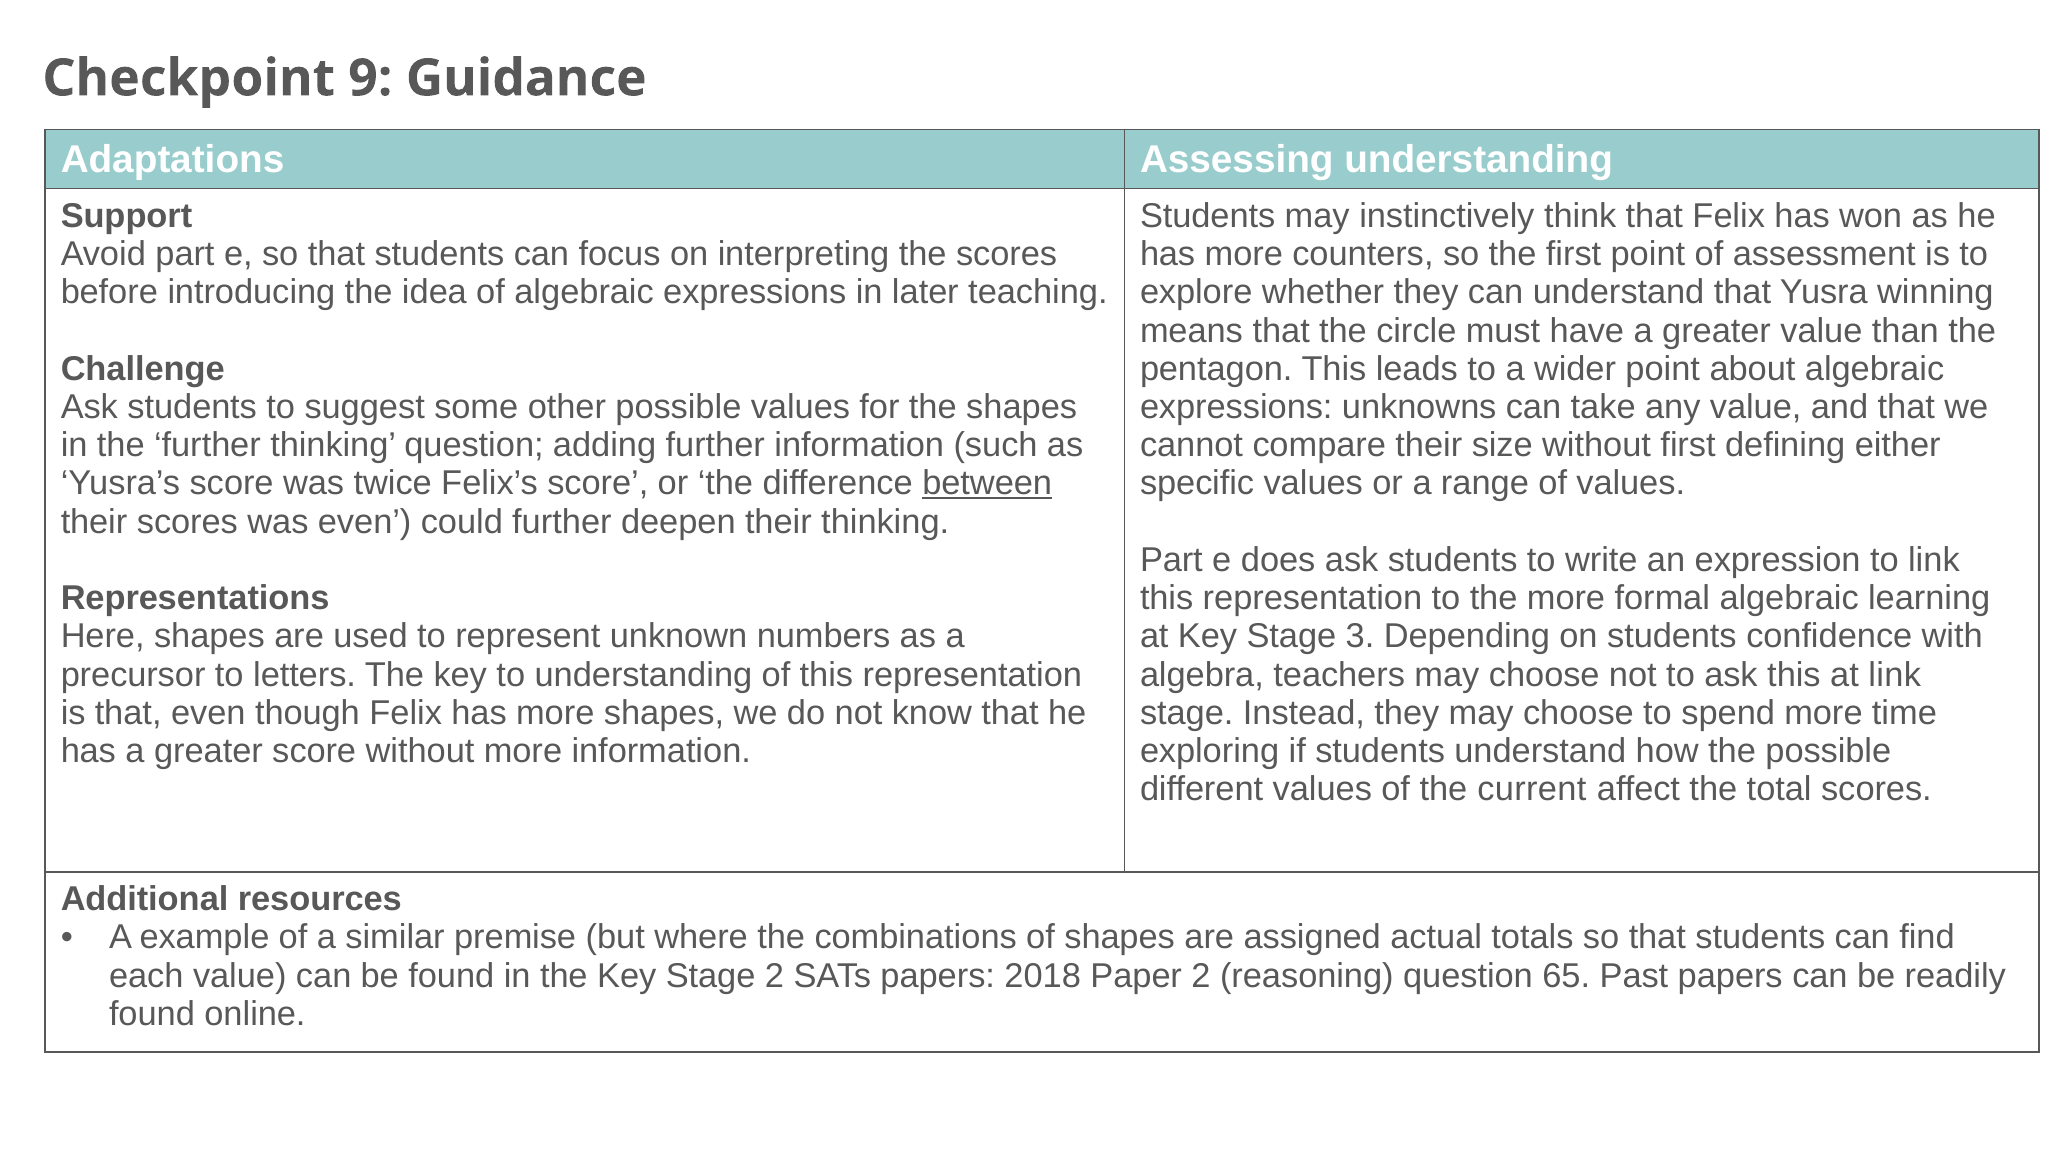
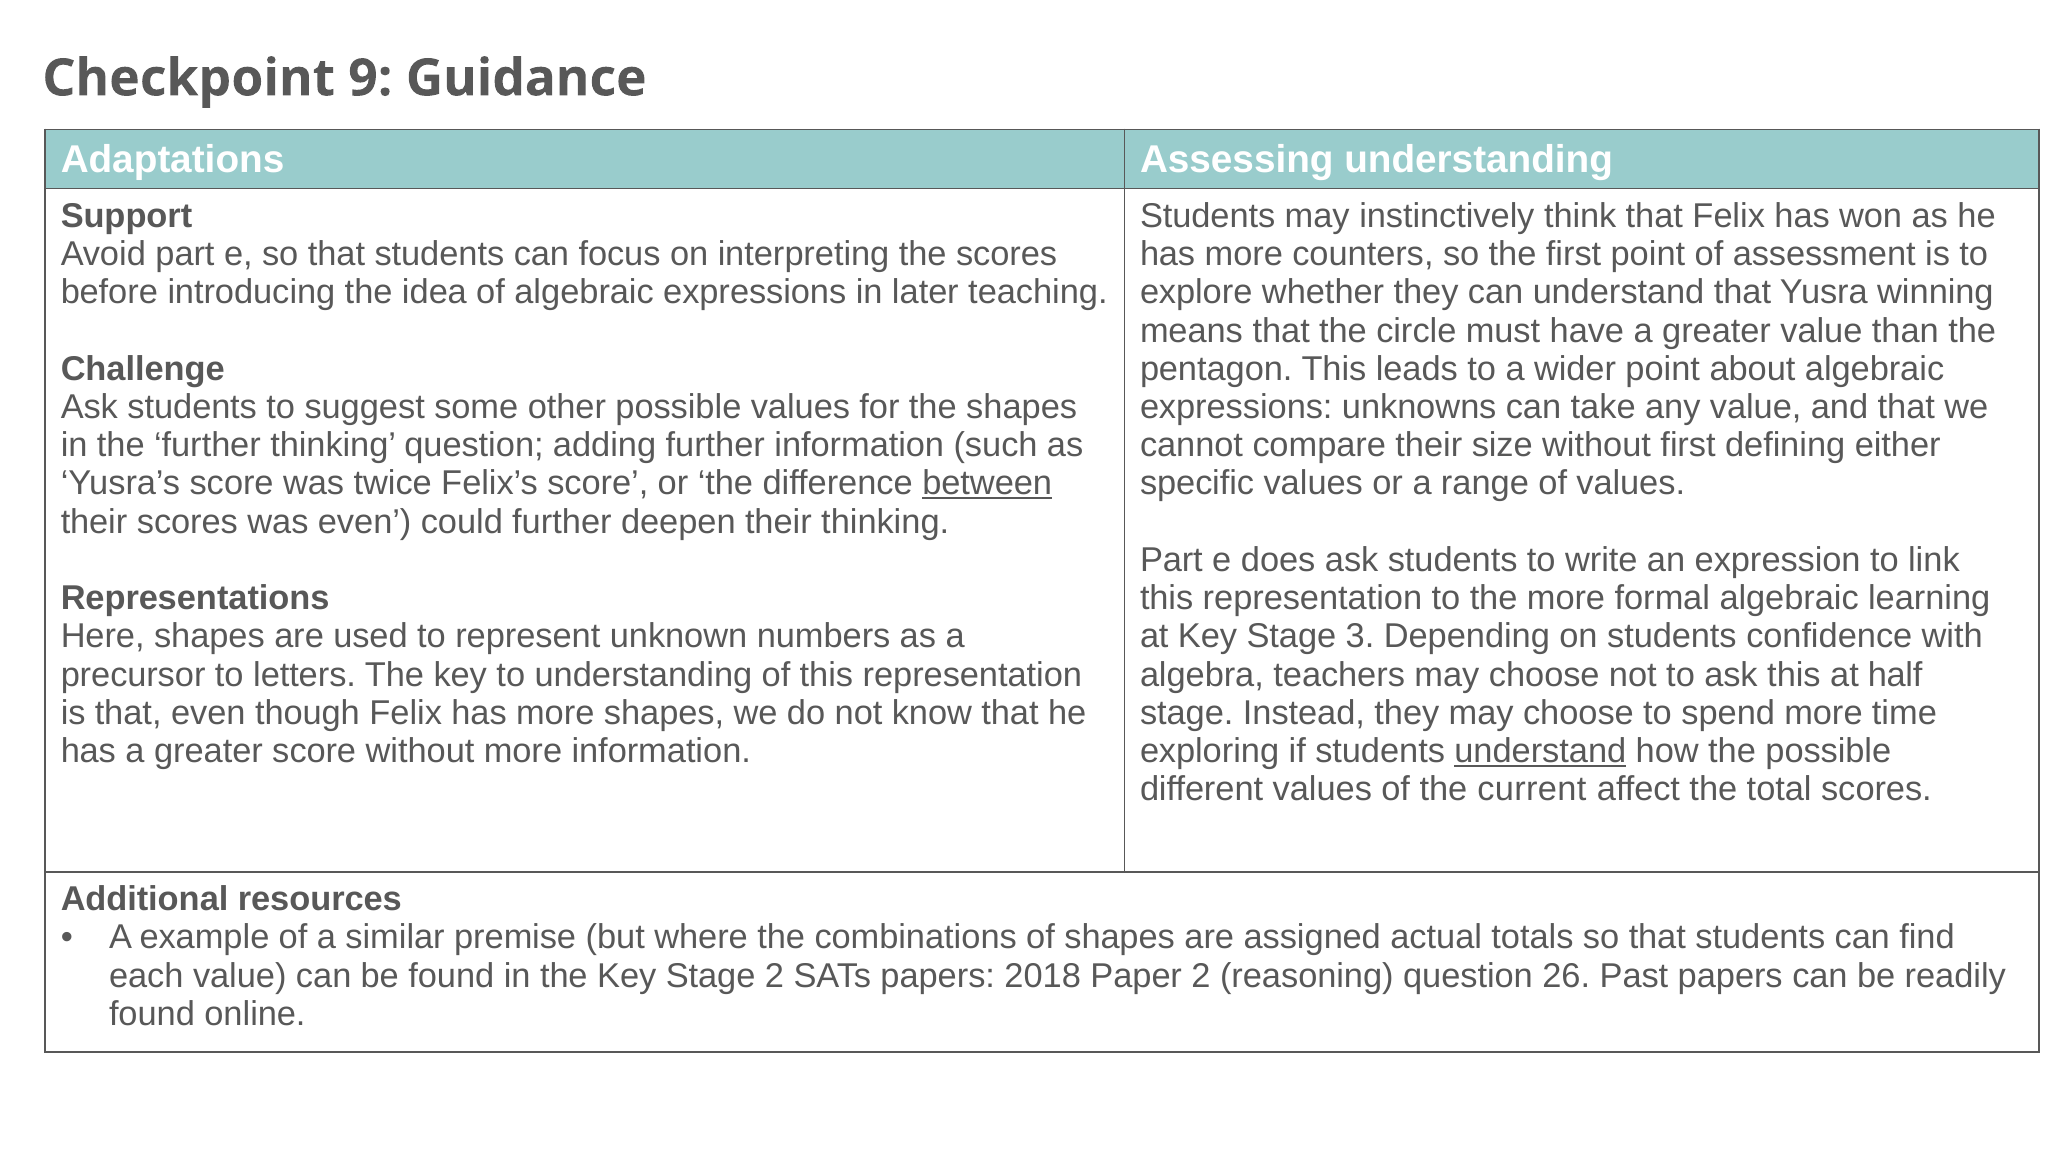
at link: link -> half
understand at (1540, 751) underline: none -> present
65: 65 -> 26
